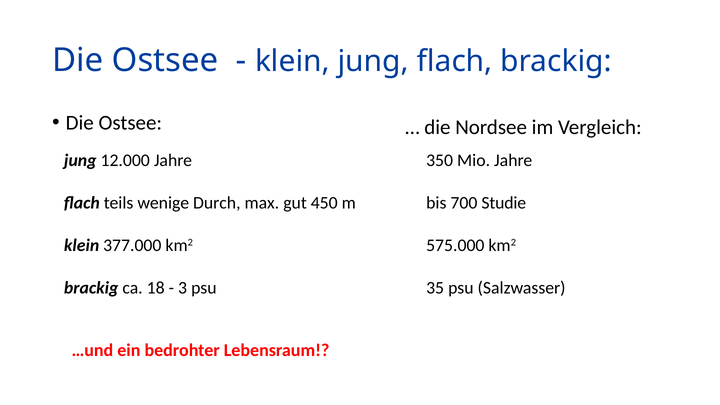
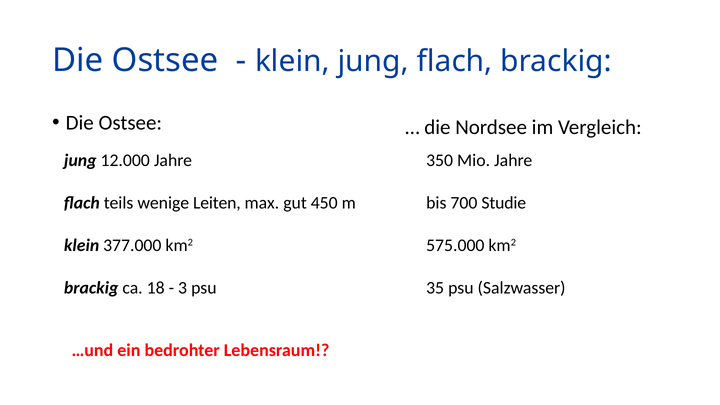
Durch: Durch -> Leiten
